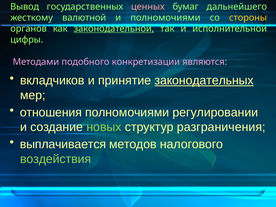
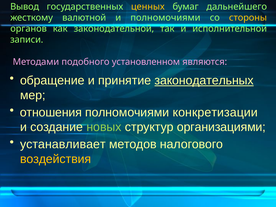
ценных colour: pink -> yellow
законодательной underline: present -> none
цифры: цифры -> записи
конкретизации: конкретизации -> установленном
вкладчиков: вкладчиков -> обращение
регулировании: регулировании -> конкретизации
разграничения: разграничения -> организациями
выплачивается: выплачивается -> устанавливает
воздействия colour: light green -> yellow
